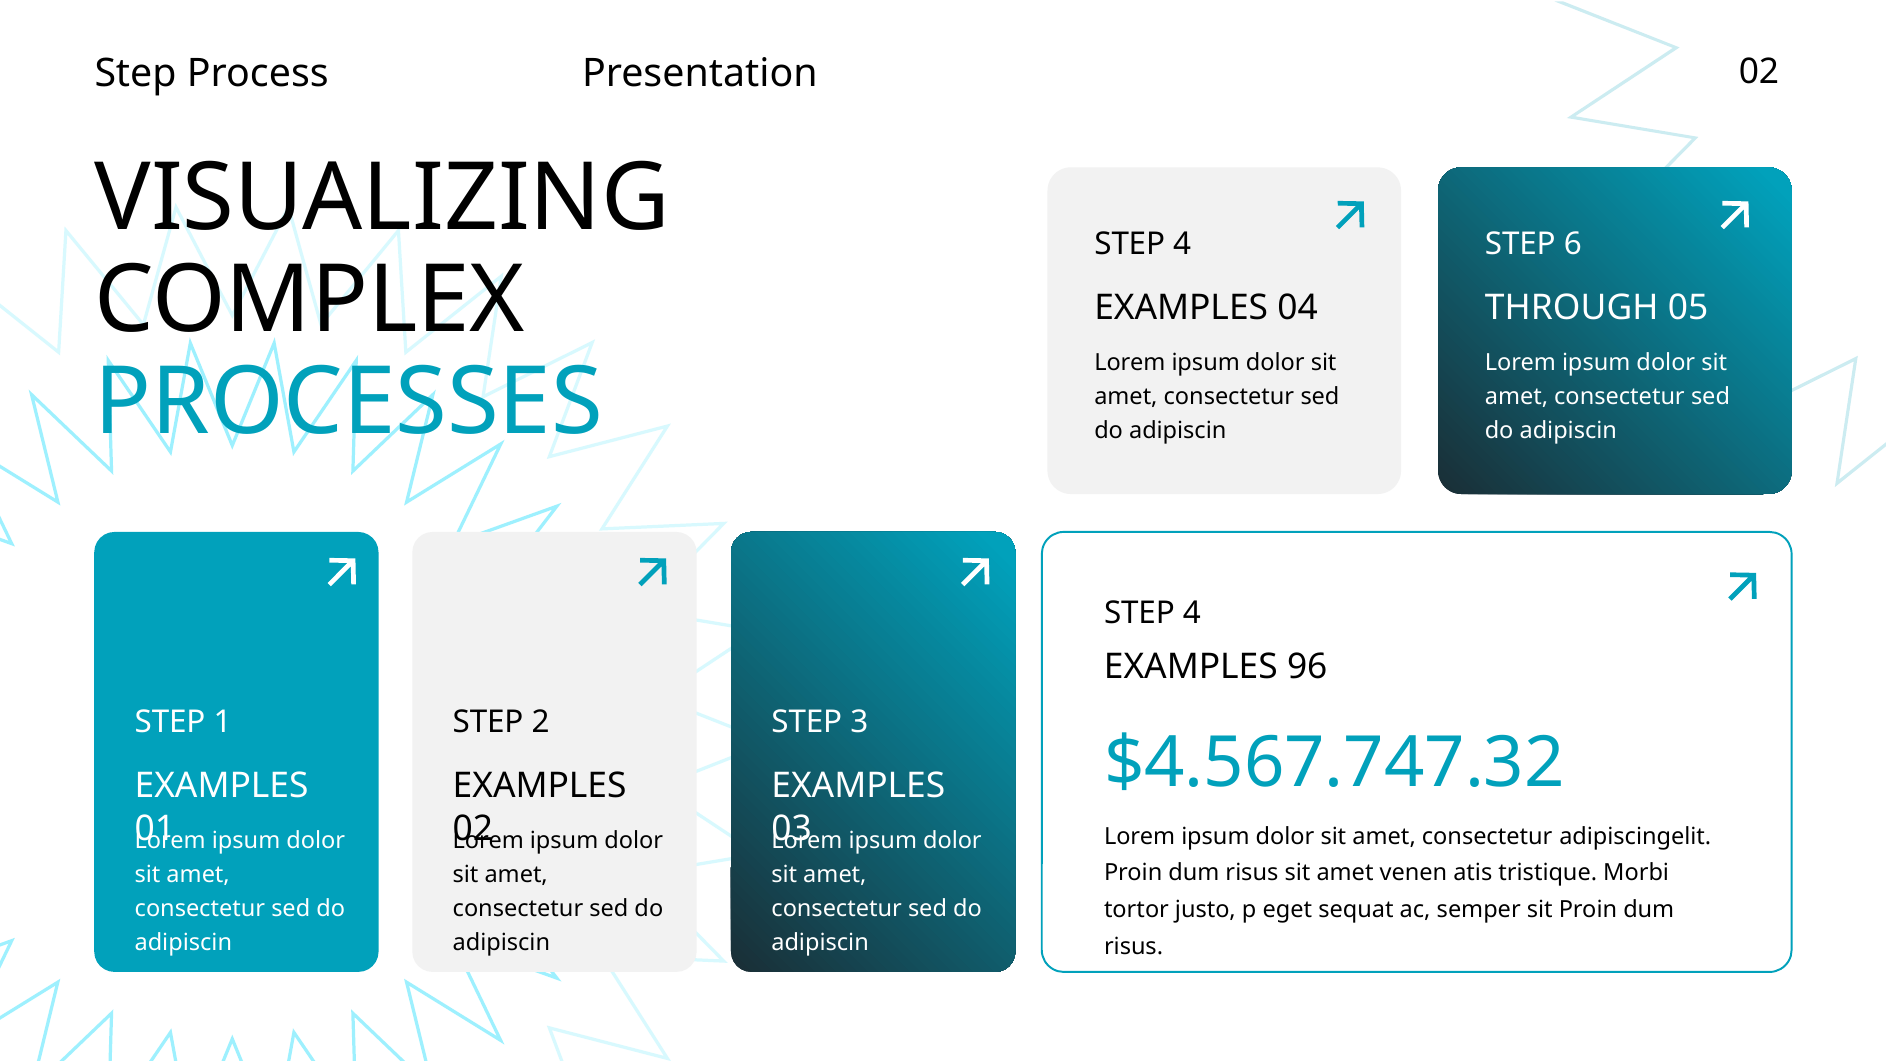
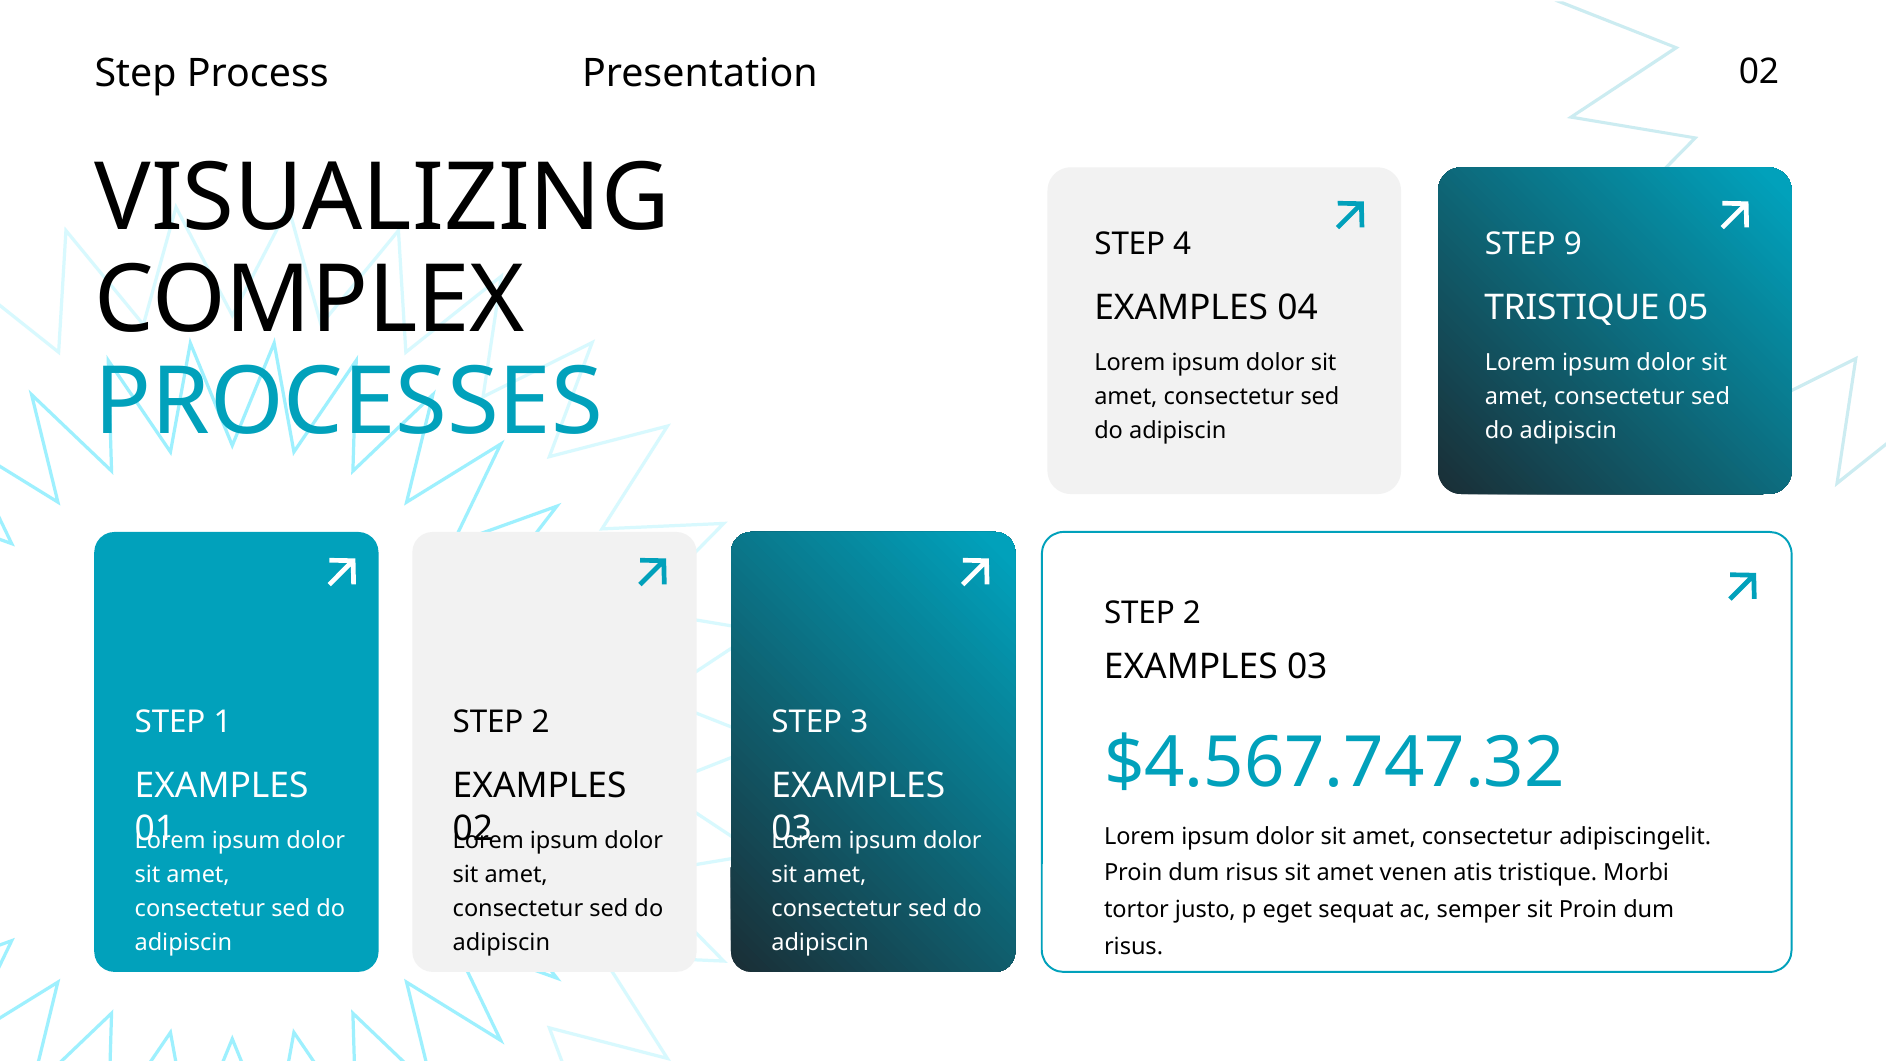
6: 6 -> 9
THROUGH at (1572, 308): THROUGH -> TRISTIQUE
4 at (1192, 613): 4 -> 2
96 at (1307, 667): 96 -> 03
